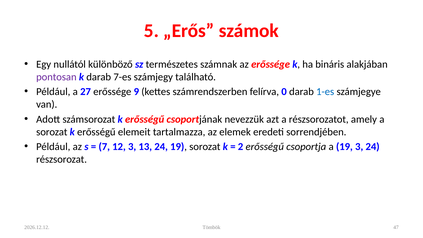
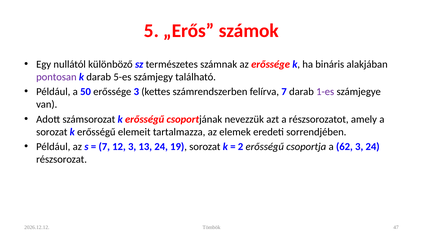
7-es: 7-es -> 5-es
27: 27 -> 50
erőssége 9: 9 -> 3
felírva 0: 0 -> 7
1-es colour: blue -> purple
a 19: 19 -> 62
